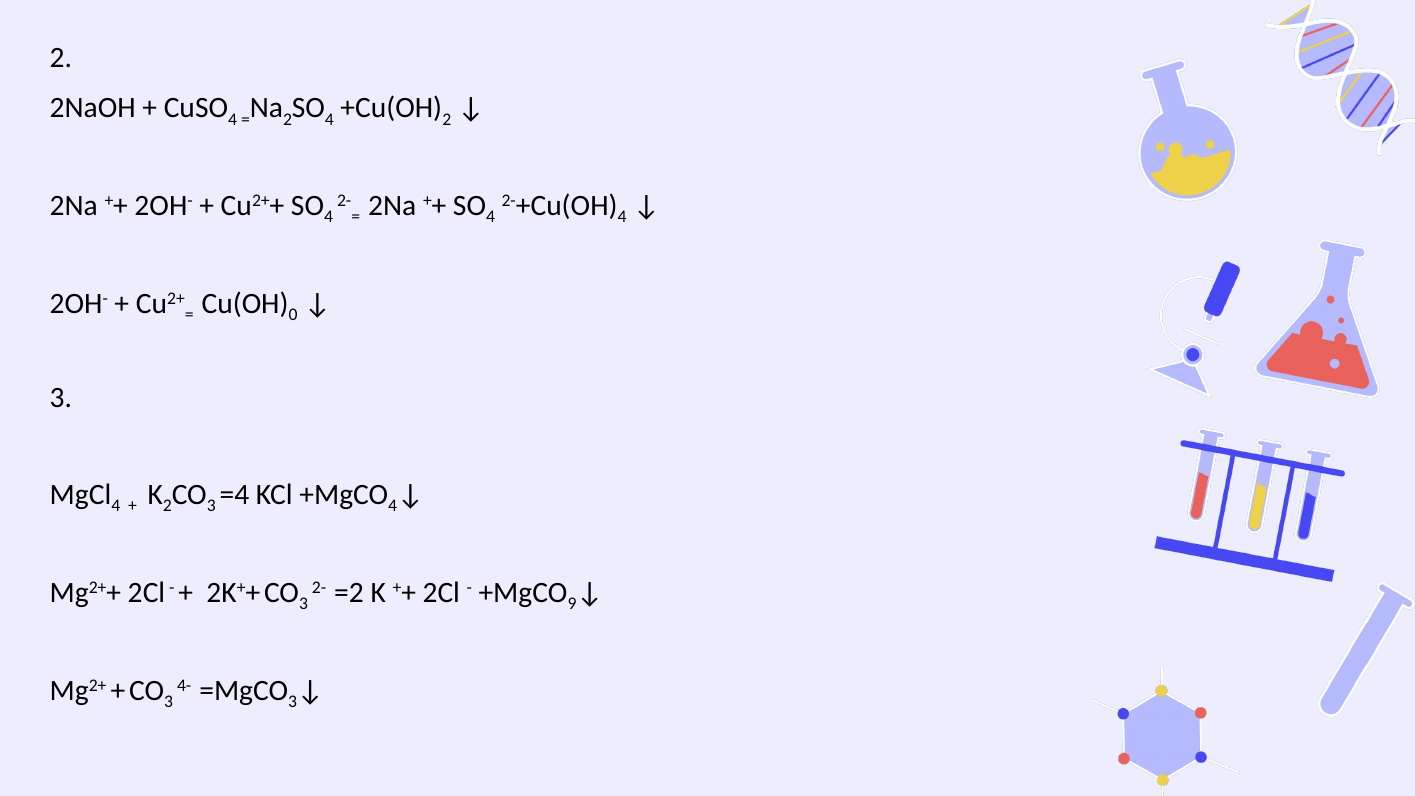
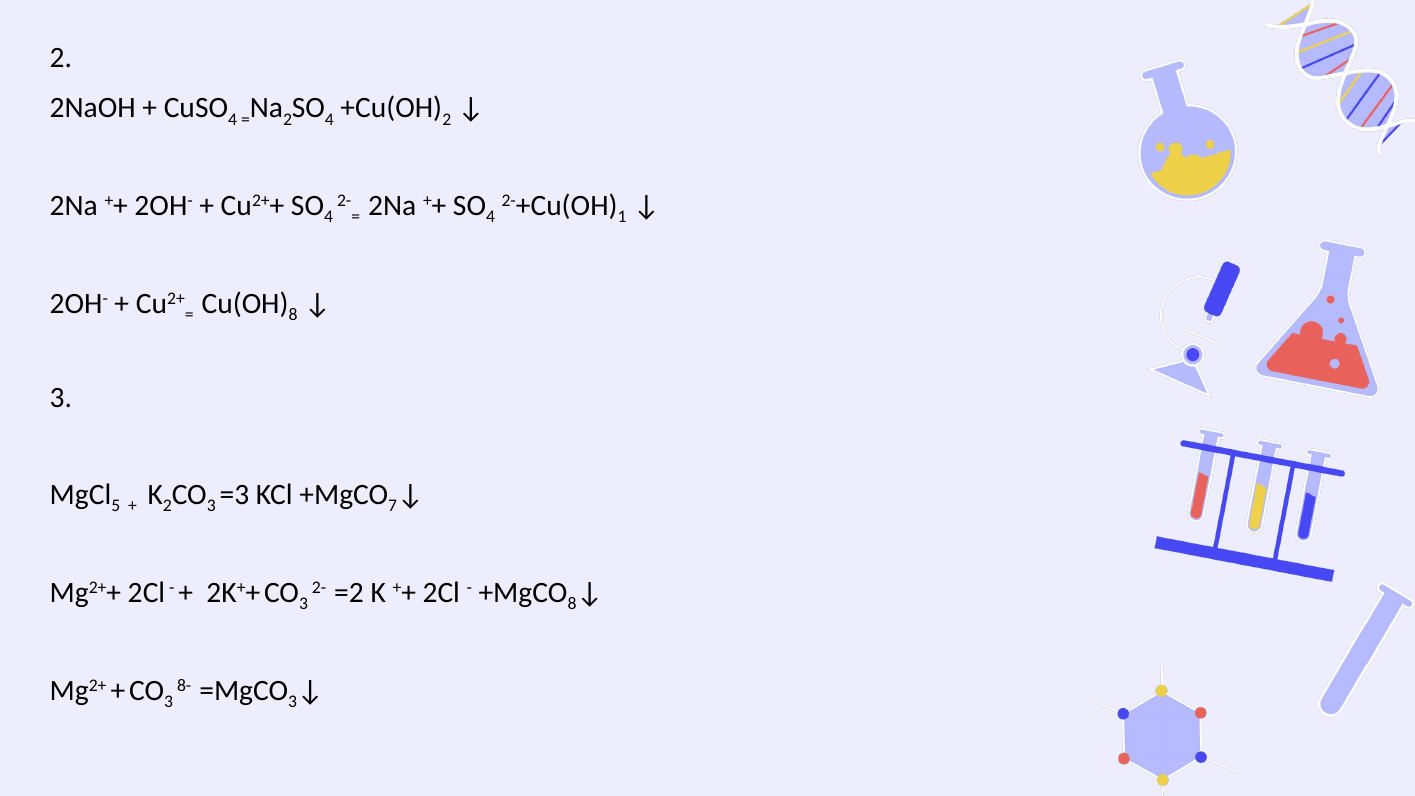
4 at (622, 217): 4 -> 1
0 at (293, 315): 0 -> 8
4 at (116, 506): 4 -> 5
=4: =4 -> =3
4 at (393, 506): 4 -> 7
9 at (572, 604): 9 -> 8
4-: 4- -> 8-
